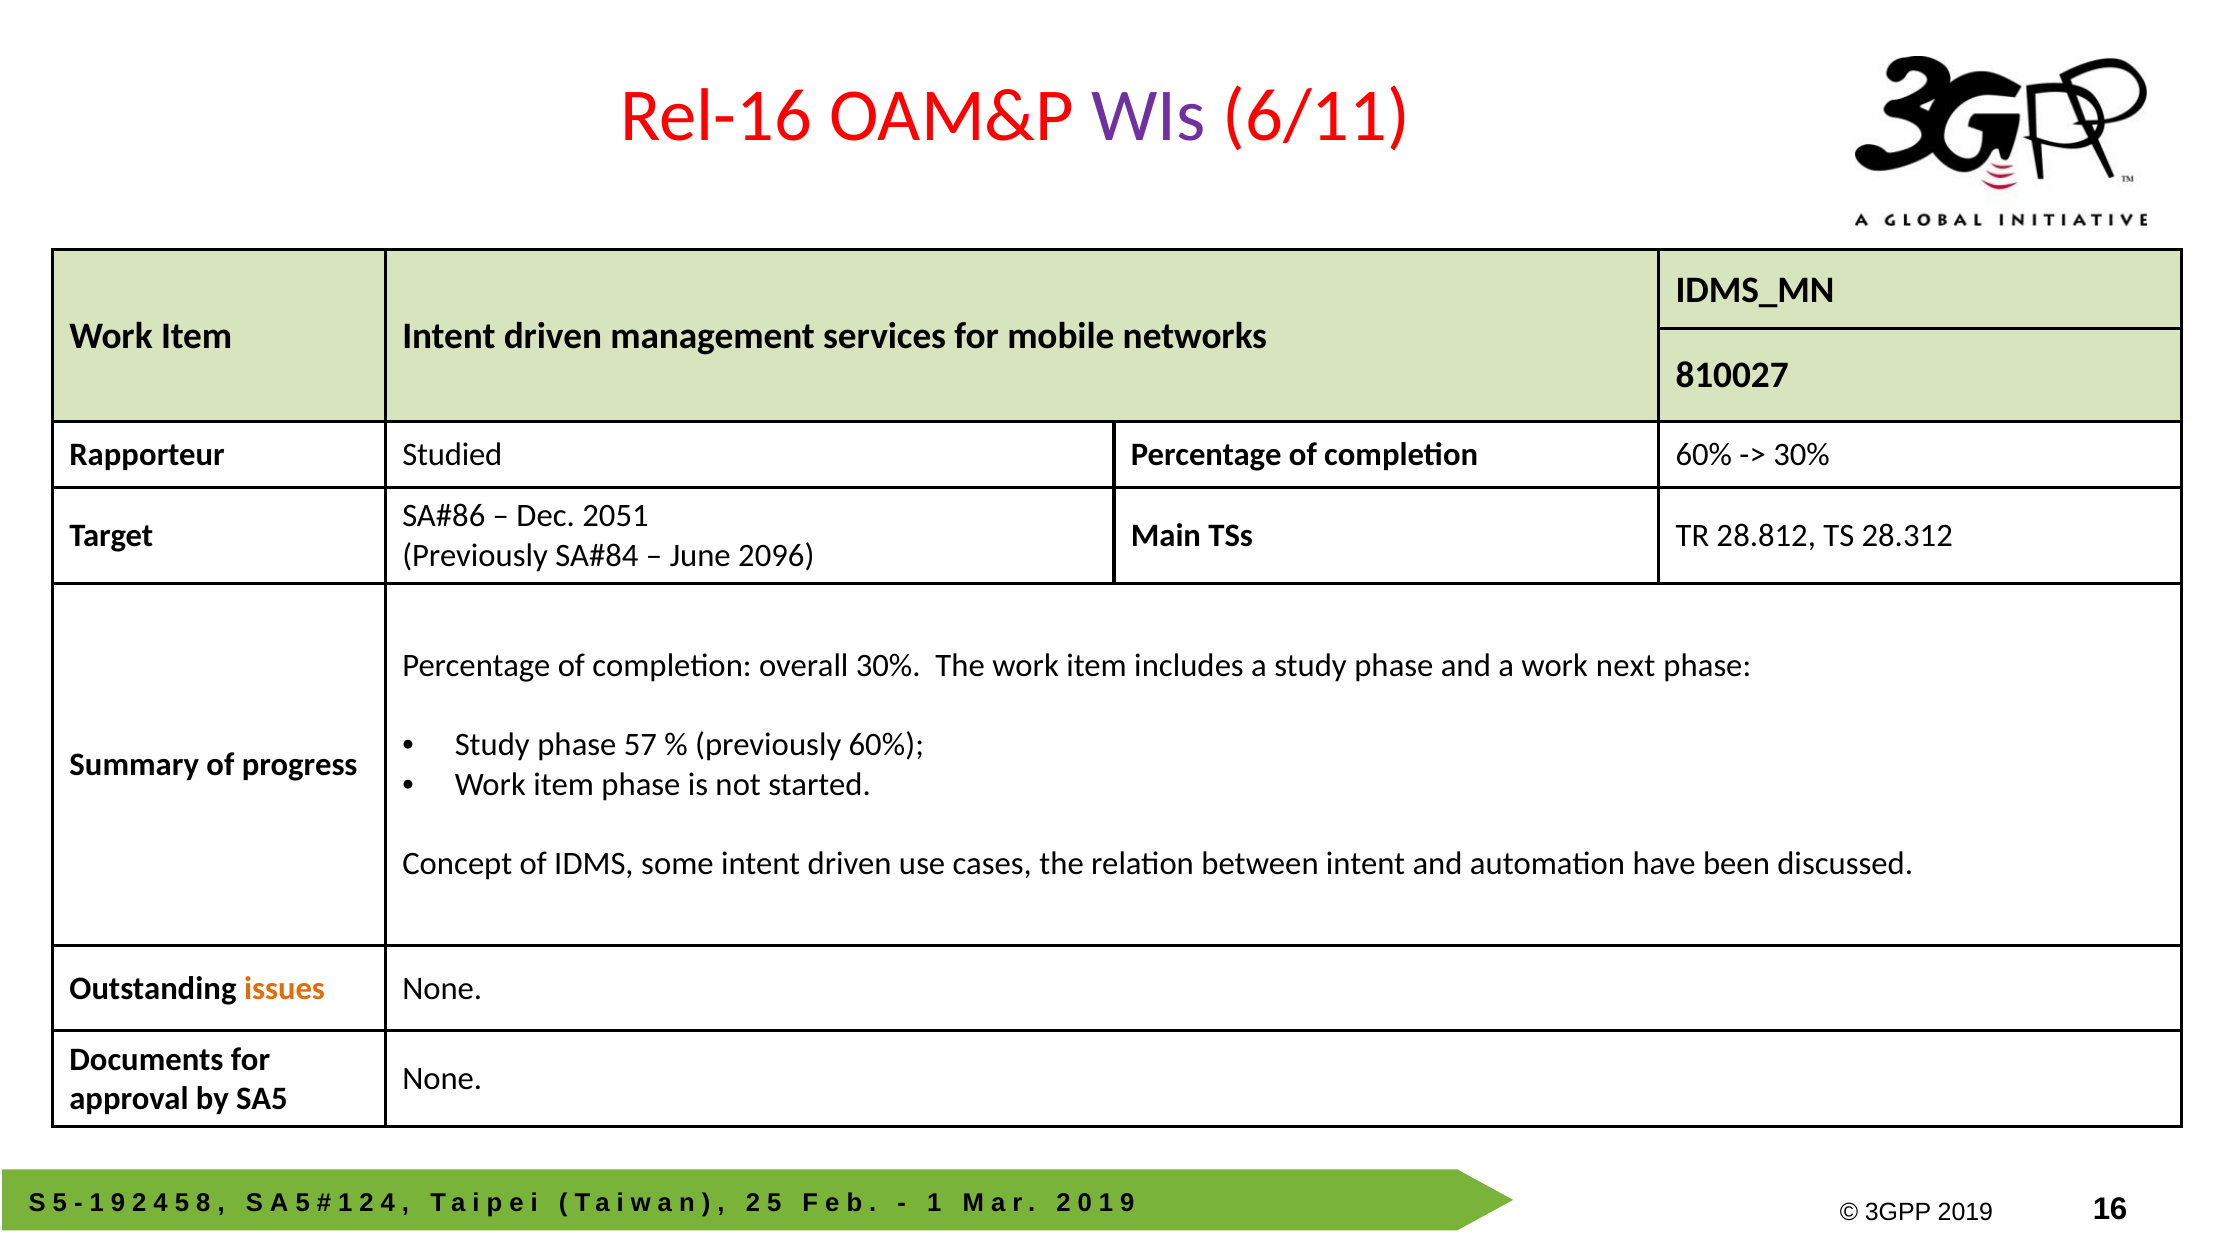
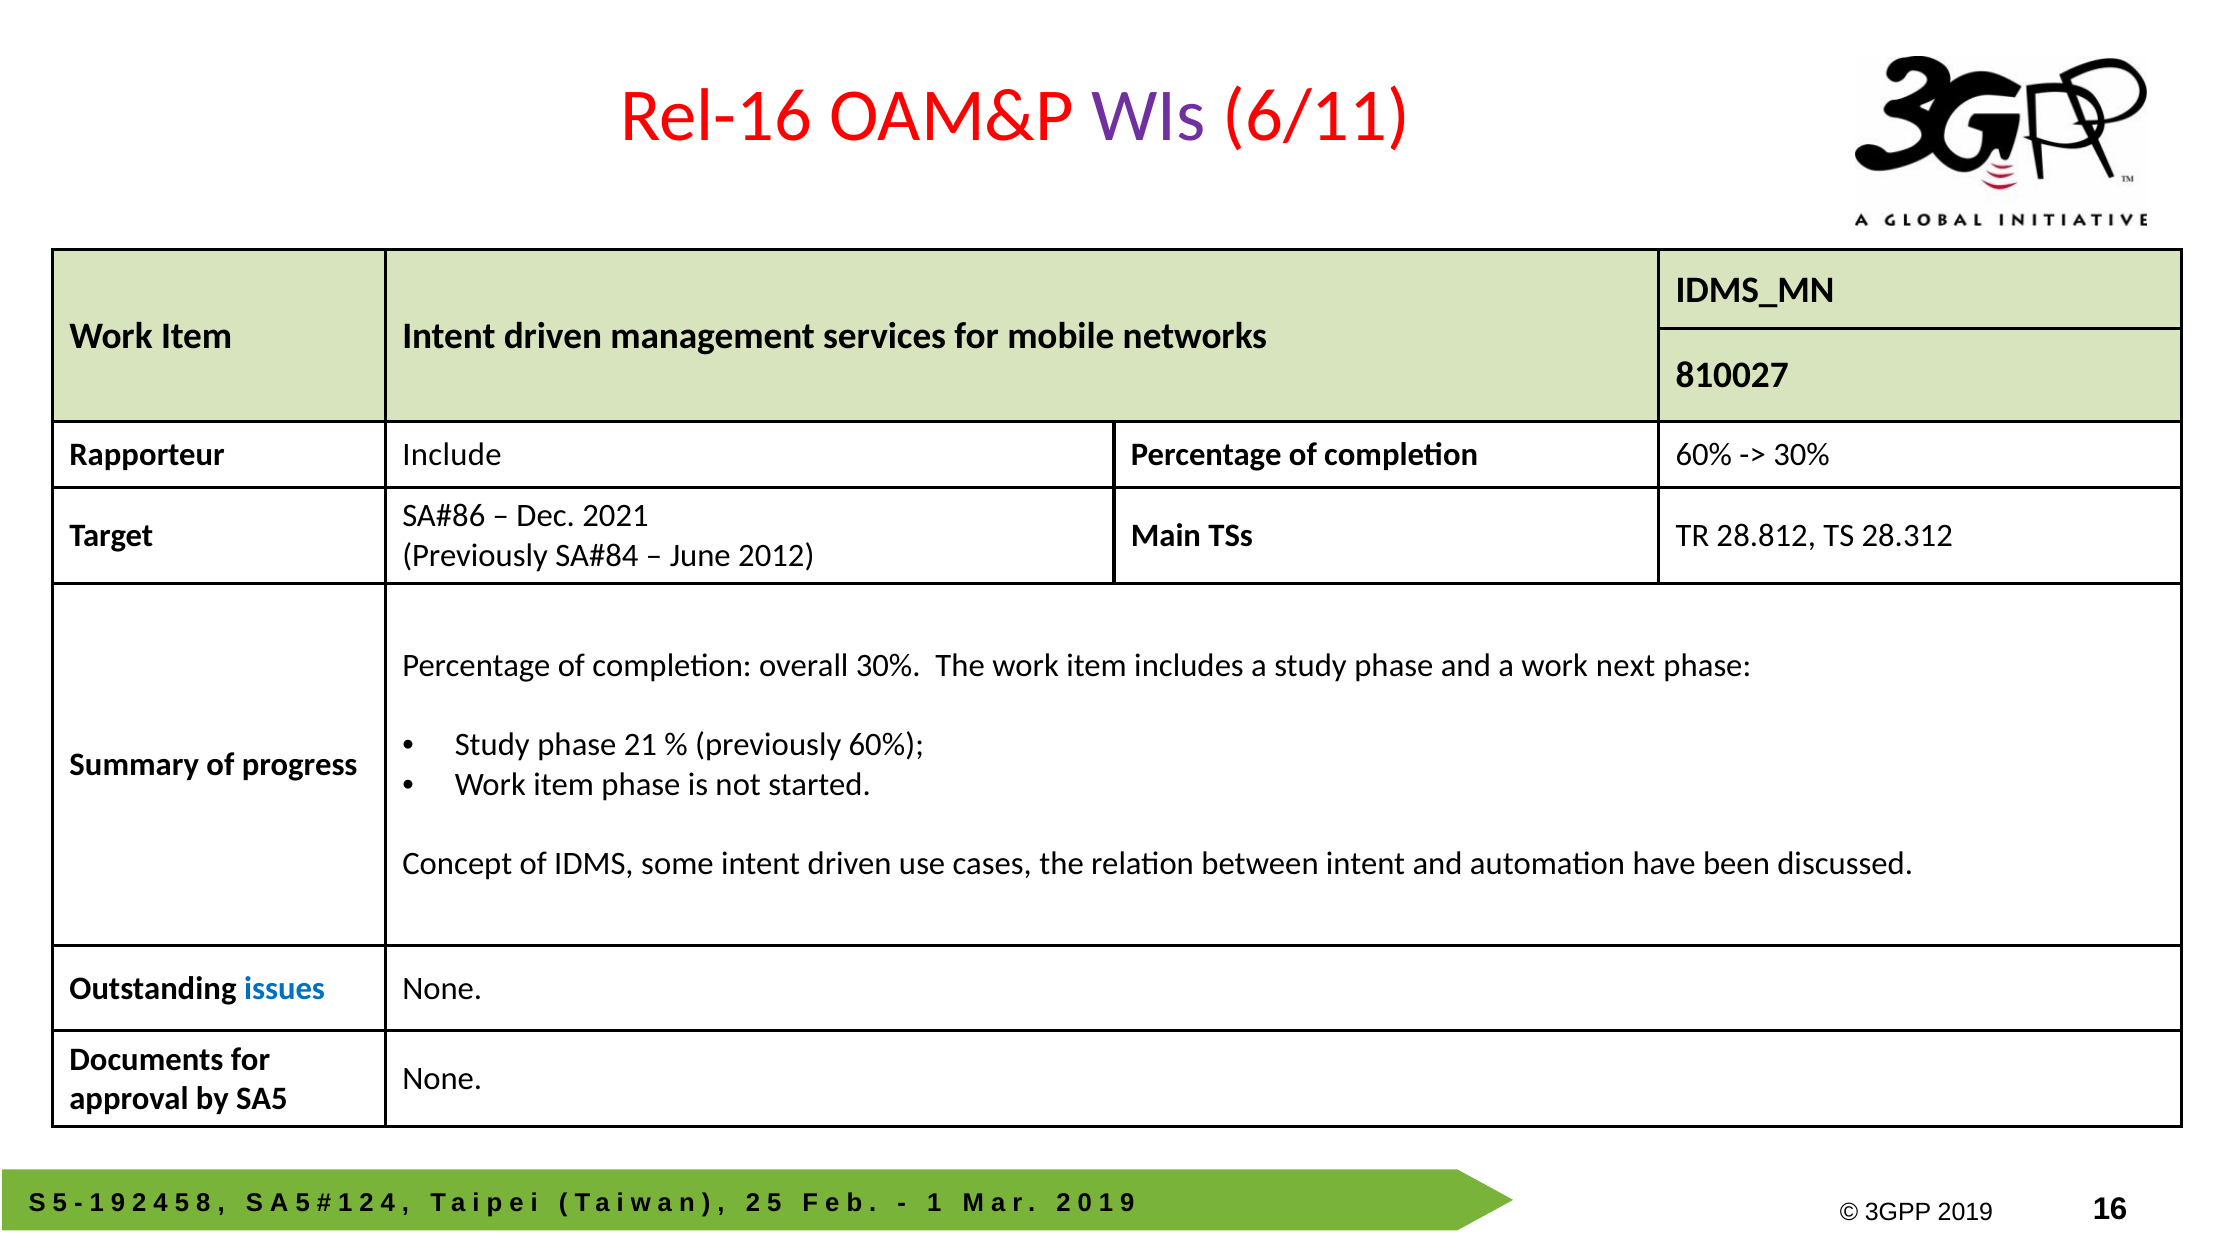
Studied: Studied -> Include
2051: 2051 -> 2021
June 2096: 2096 -> 2012
57: 57 -> 21
issues colour: orange -> blue
